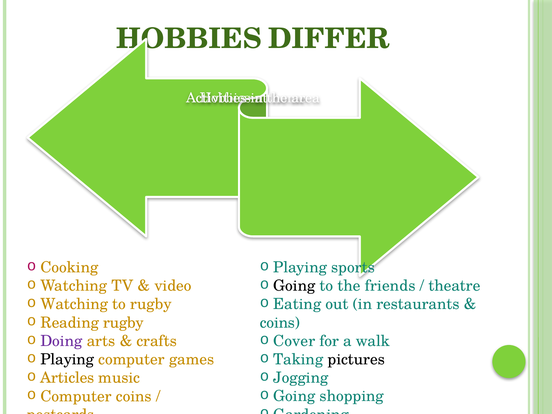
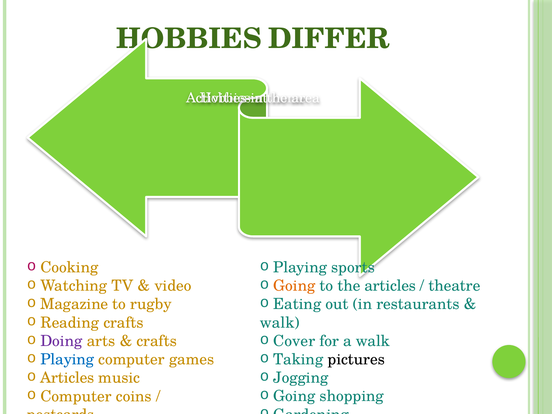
Going at (294, 286) colour: black -> orange
the friends: friends -> articles
Watching at (74, 304): Watching -> Magazine
Reading rugby: rugby -> crafts
coins at (280, 323): coins -> walk
Playing at (67, 359) colour: black -> blue
